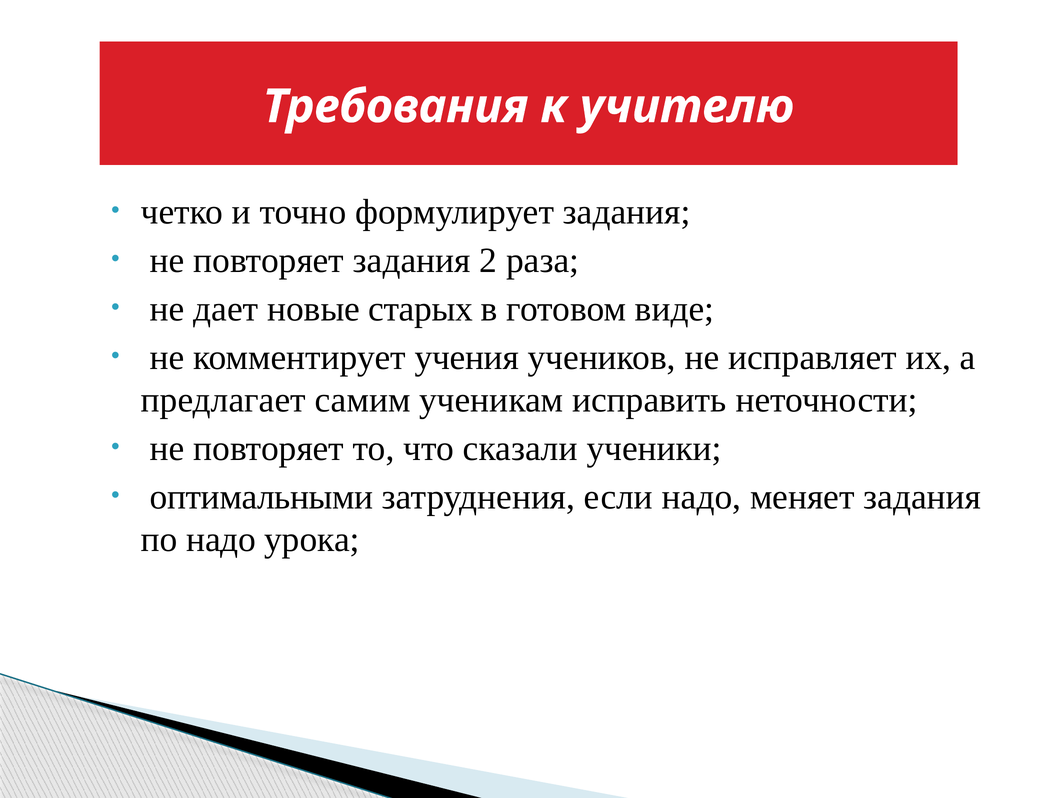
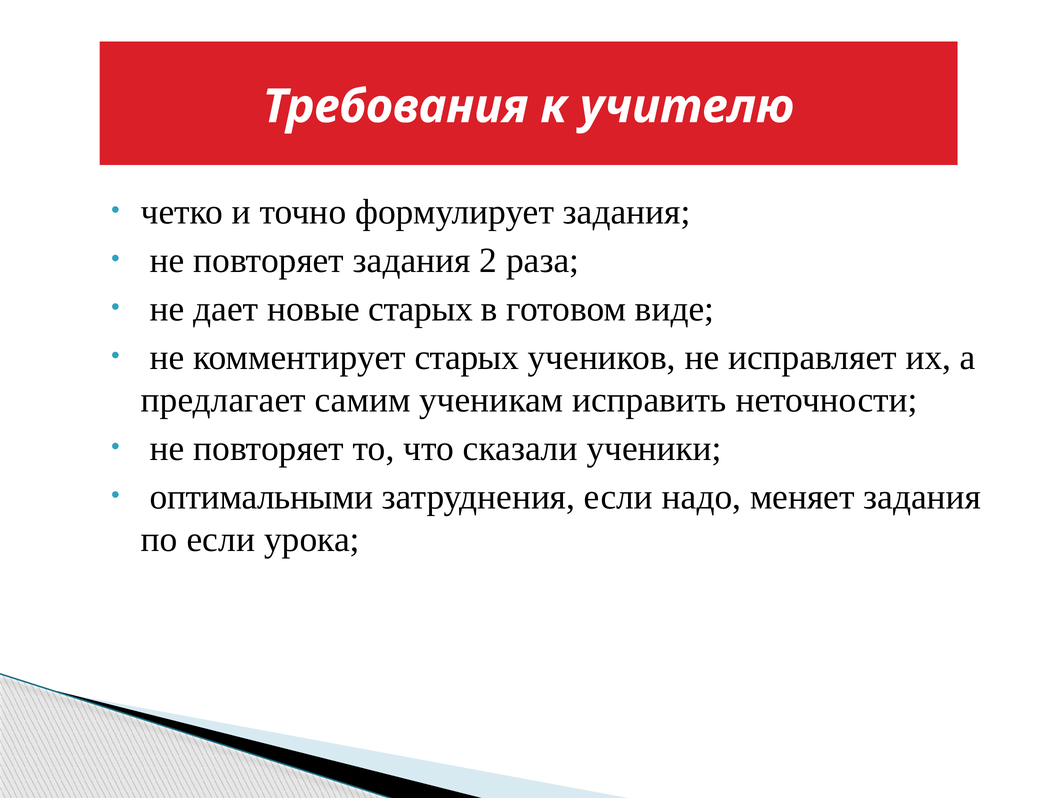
комментирует учения: учения -> старых
по надо: надо -> если
